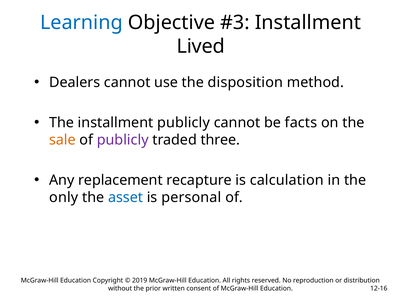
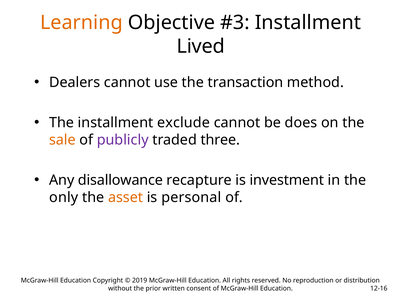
Learning colour: blue -> orange
disposition: disposition -> transaction
installment publicly: publicly -> exclude
facts: facts -> does
replacement: replacement -> disallowance
calculation: calculation -> investment
asset colour: blue -> orange
